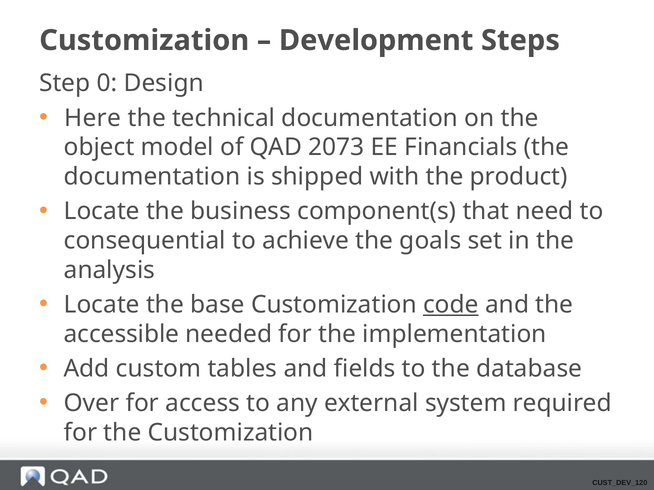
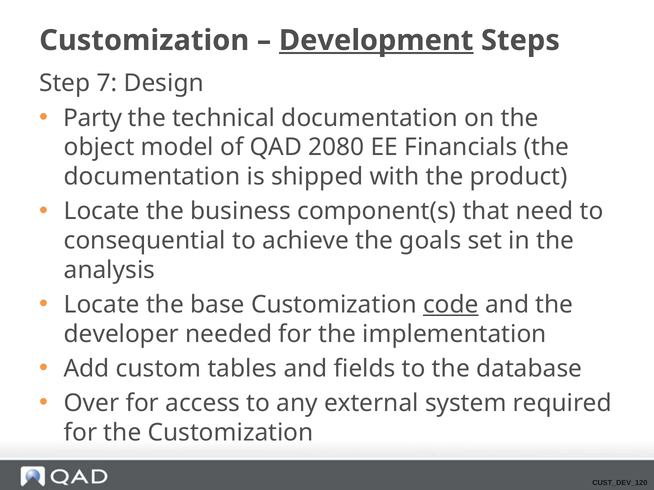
Development underline: none -> present
0: 0 -> 7
Here: Here -> Party
2073: 2073 -> 2080
accessible: accessible -> developer
